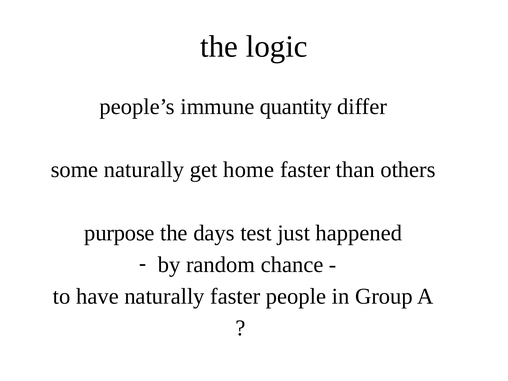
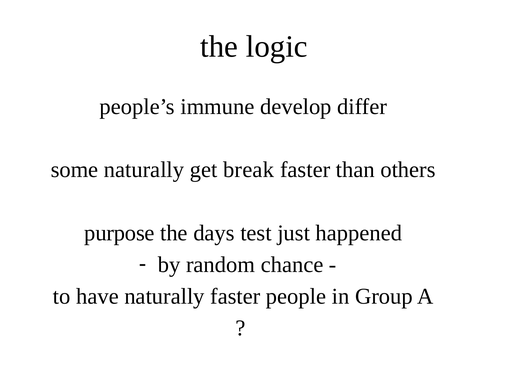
quantity: quantity -> develop
home: home -> break
